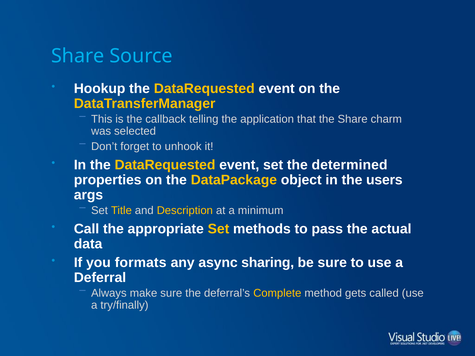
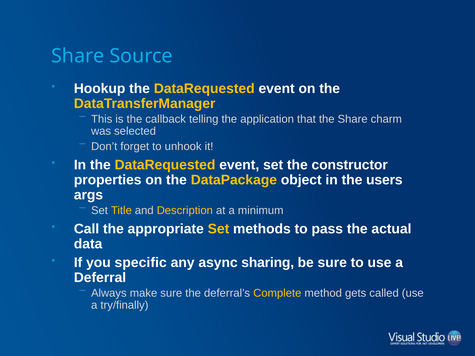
determined: determined -> constructor
formats: formats -> specific
